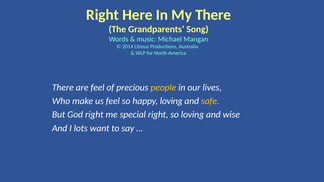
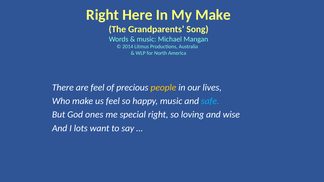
My There: There -> Make
happy loving: loving -> music
safe colour: yellow -> light blue
God right: right -> ones
